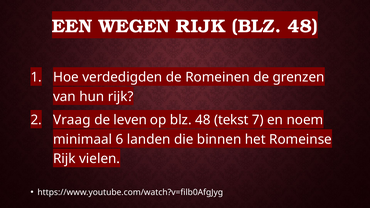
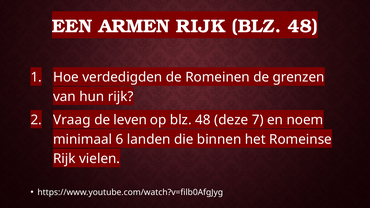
WEGEN: WEGEN -> ARMEN
tekst: tekst -> deze
